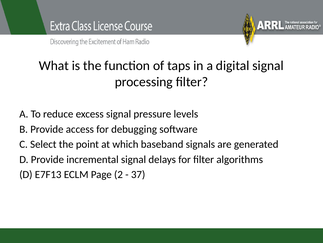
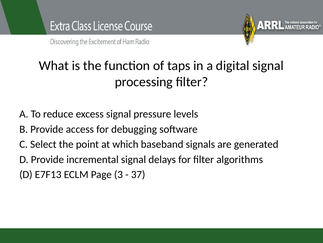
2: 2 -> 3
